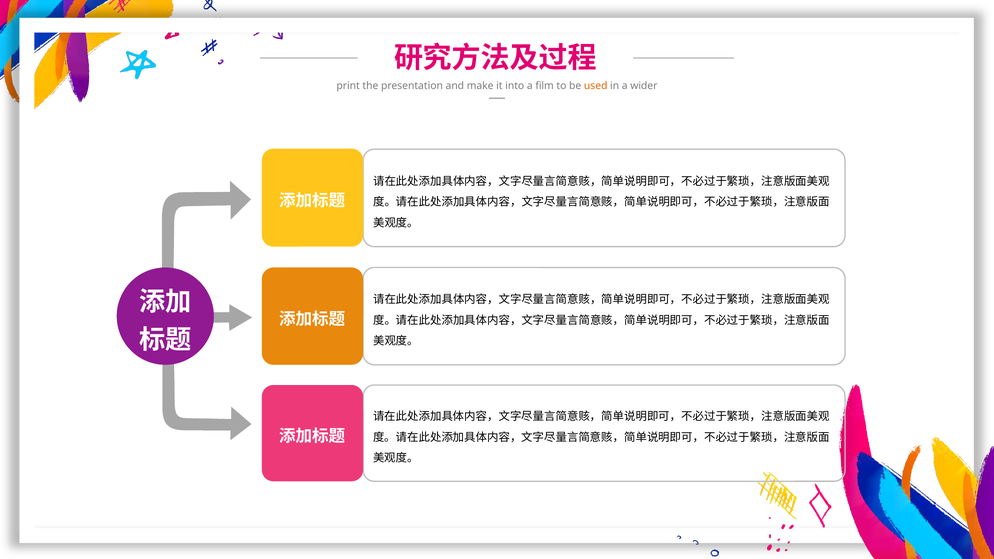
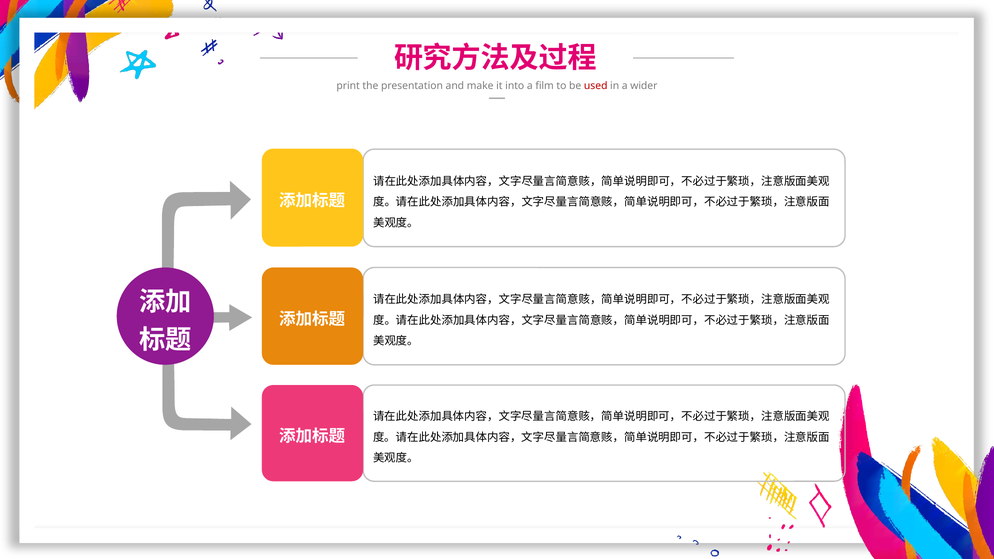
used colour: orange -> red
